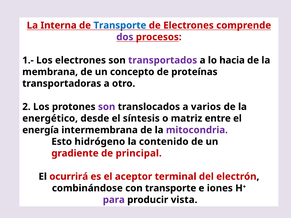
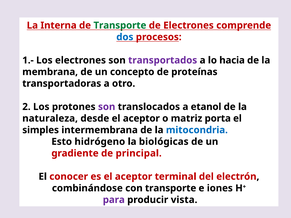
Transporte at (120, 25) colour: blue -> green
dos colour: purple -> blue
varios: varios -> etanol
energético: energético -> naturaleza
desde el síntesis: síntesis -> aceptor
entre: entre -> porta
energía: energía -> simples
mitocondria colour: purple -> blue
contenido: contenido -> biológicas
ocurrirá: ocurrirá -> conocer
